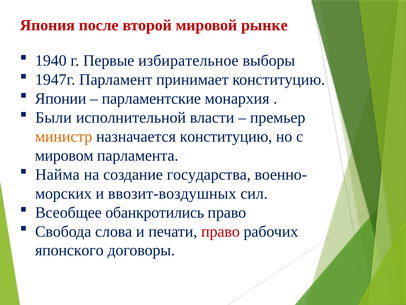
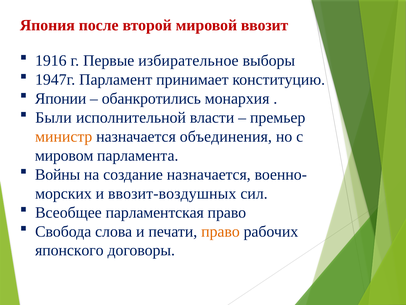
рынке: рынке -> ввозит
1940: 1940 -> 1916
парламентские: парламентские -> обанкротились
назначается конституцию: конституцию -> объединения
Найма: Найма -> Войны
создание государства: государства -> назначается
обанкротились: обанкротились -> парламентская
право at (220, 231) colour: red -> orange
